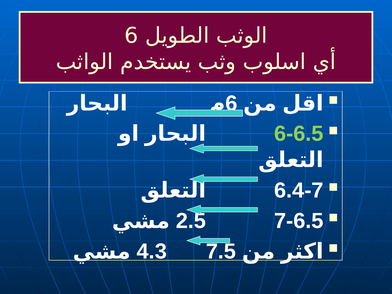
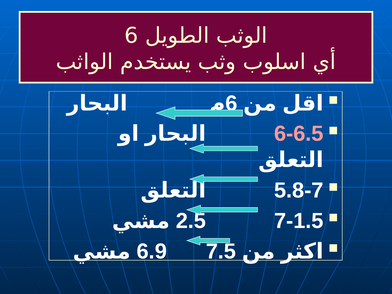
6-6.5 colour: light green -> pink
6.4-7: 6.4-7 -> 5.8-7
7-6.5: 7-6.5 -> 7-1.5
4.3: 4.3 -> 6.9
